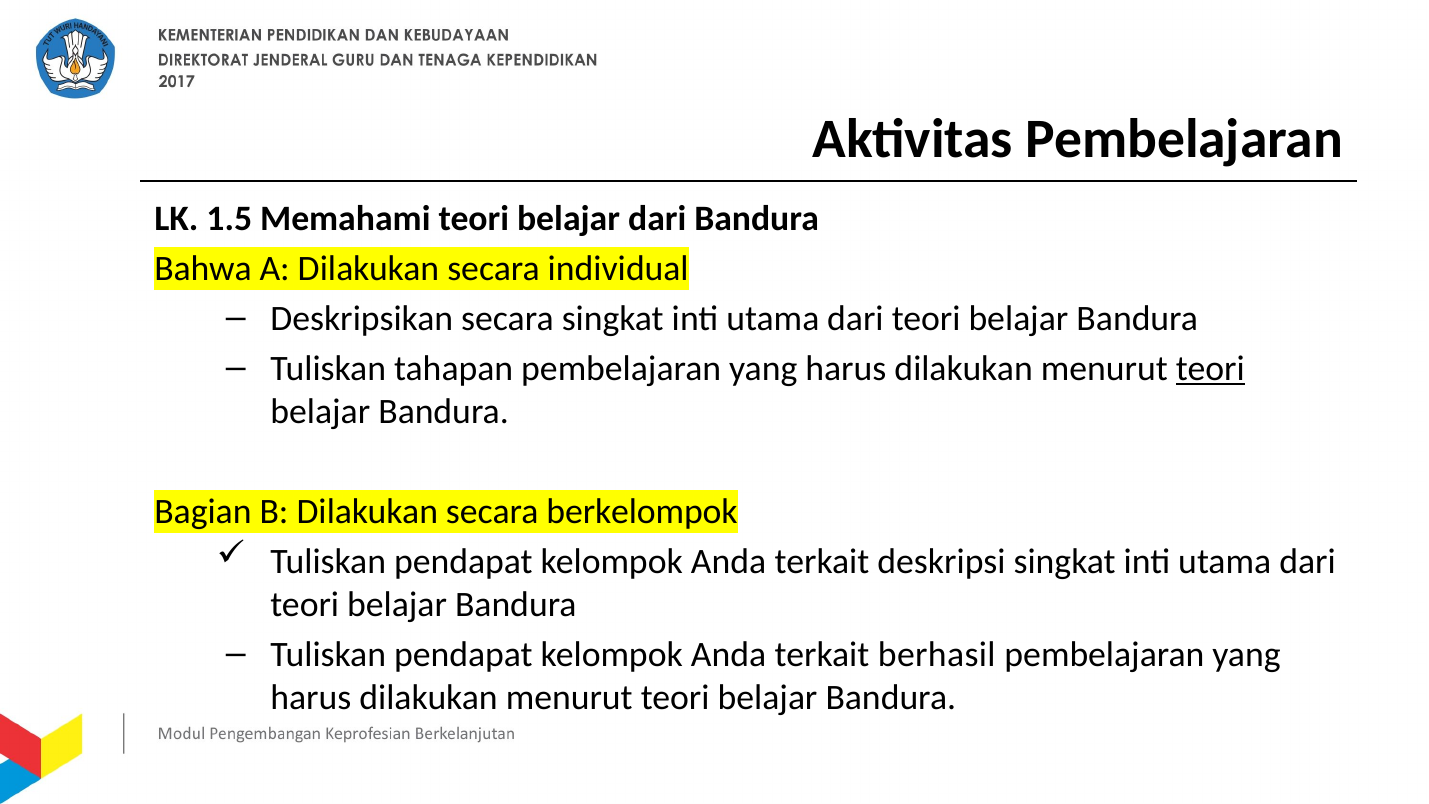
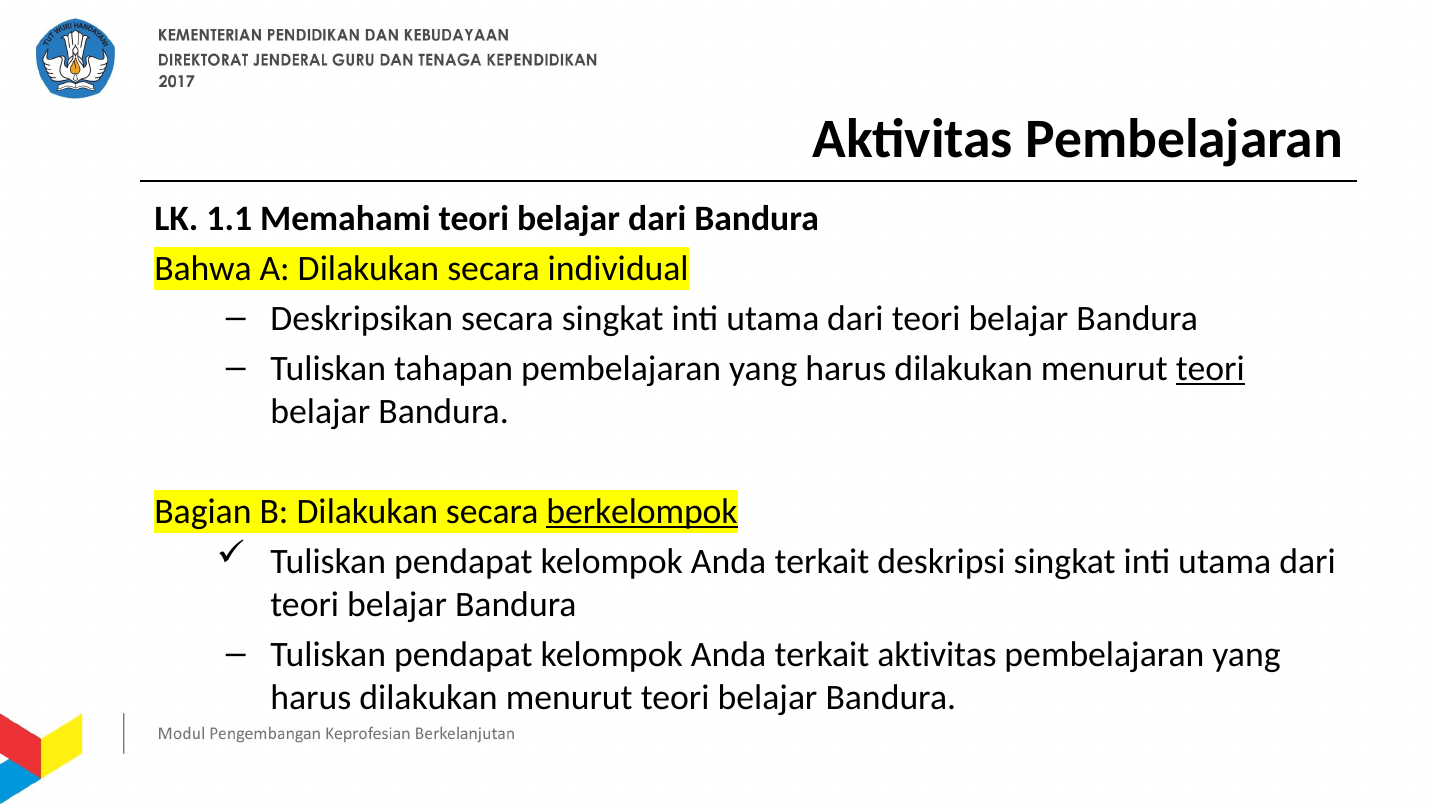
1.5: 1.5 -> 1.1
berkelompok underline: none -> present
terkait berhasil: berhasil -> aktivitas
